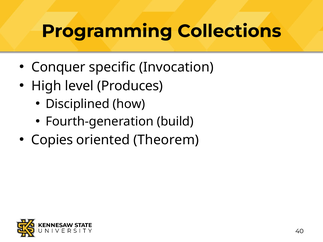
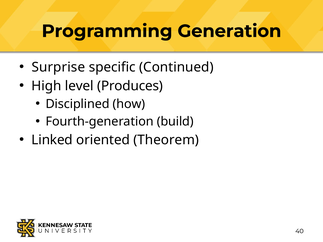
Collections: Collections -> Generation
Conquer: Conquer -> Surprise
Invocation: Invocation -> Continued
Copies: Copies -> Linked
